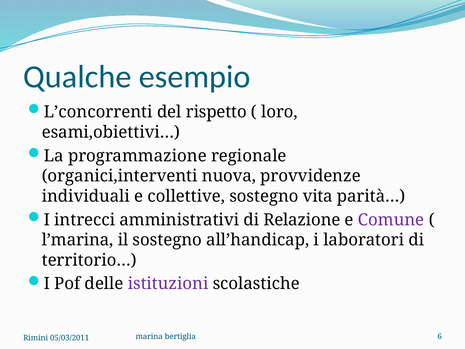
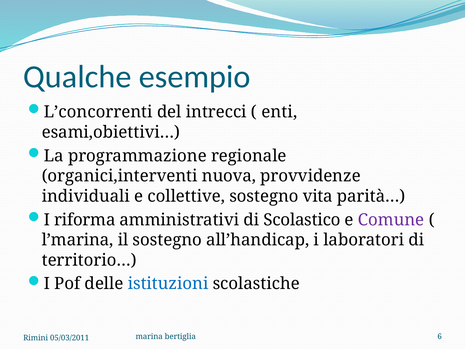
rispetto: rispetto -> intrecci
loro: loro -> enti
intrecci: intrecci -> riforma
Relazione: Relazione -> Scolastico
istituzioni colour: purple -> blue
